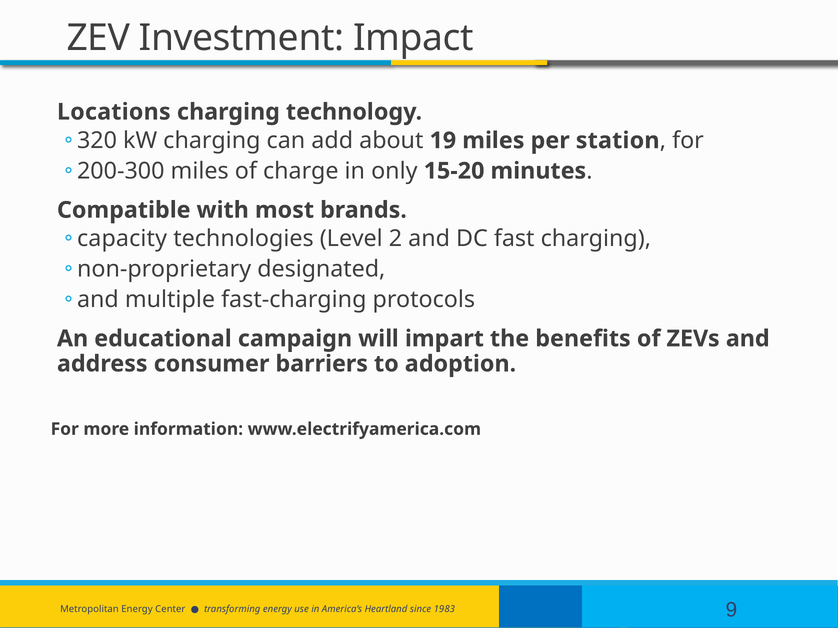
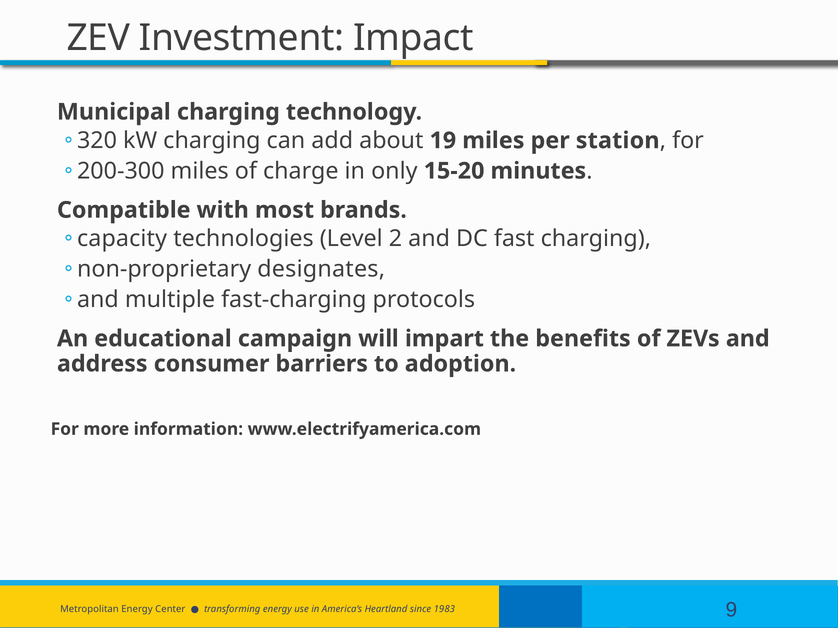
Locations: Locations -> Municipal
designated: designated -> designates
